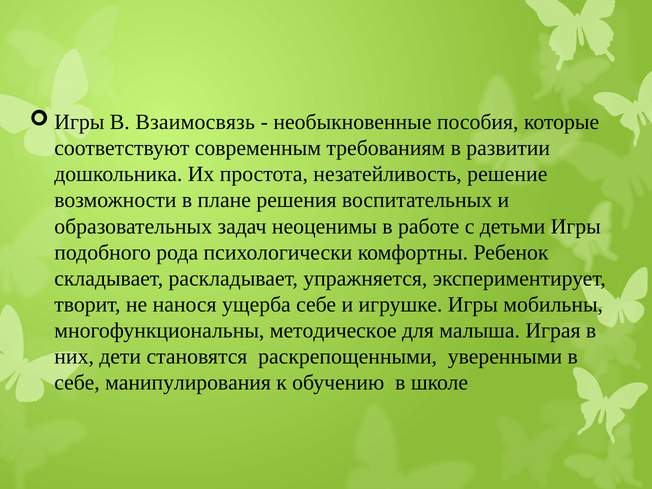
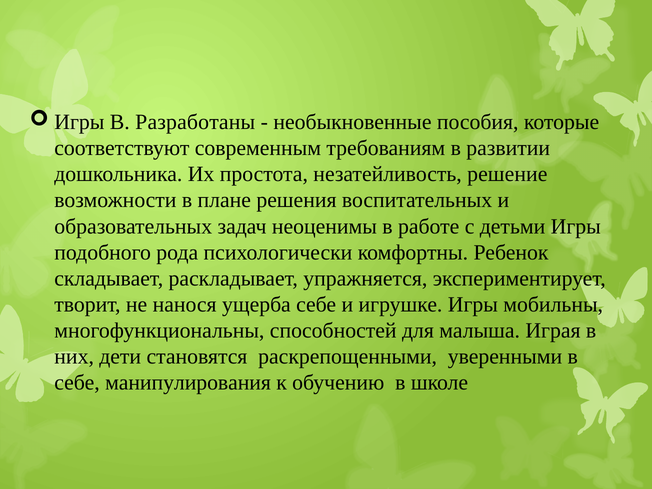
Взаимосвязь: Взаимосвязь -> Разработаны
методическое: методическое -> способностей
